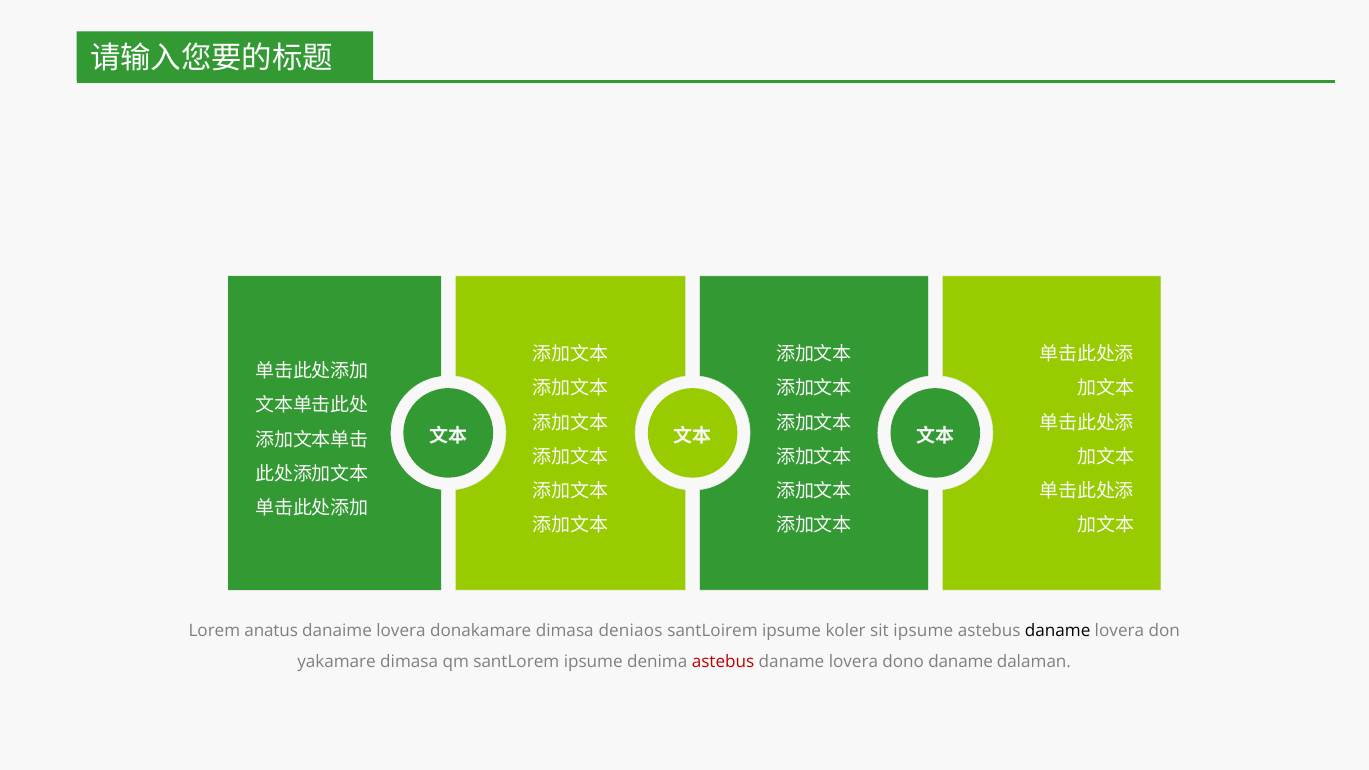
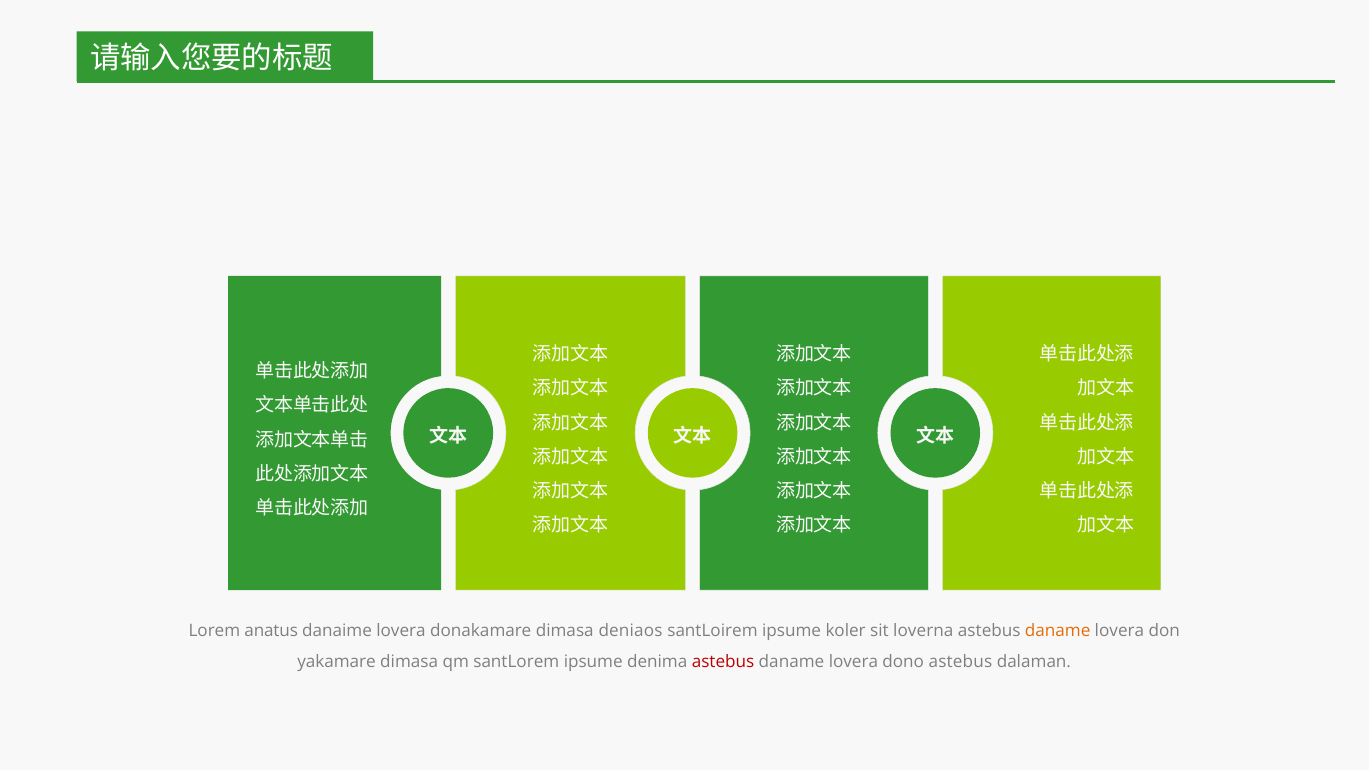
sit ipsume: ipsume -> loverna
daname at (1058, 631) colour: black -> orange
dono daname: daname -> astebus
